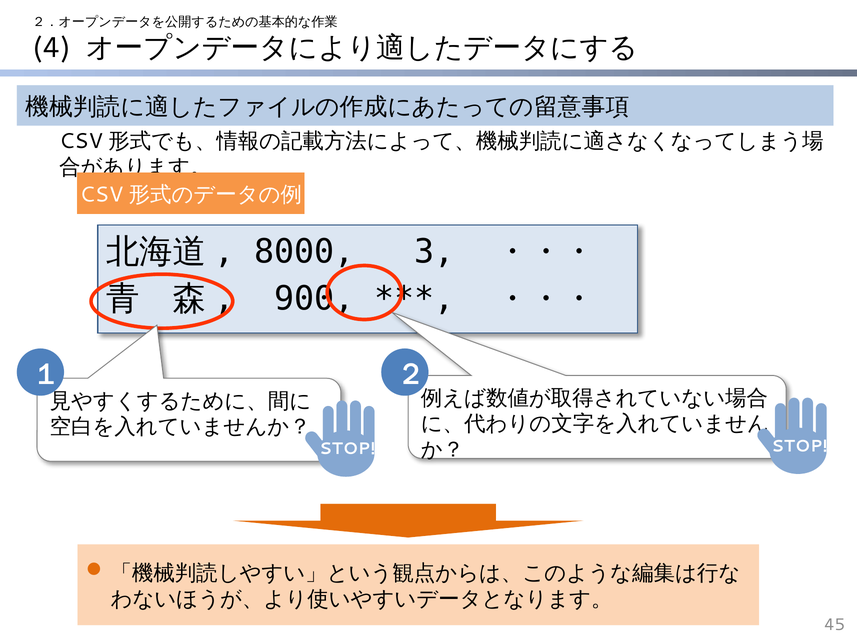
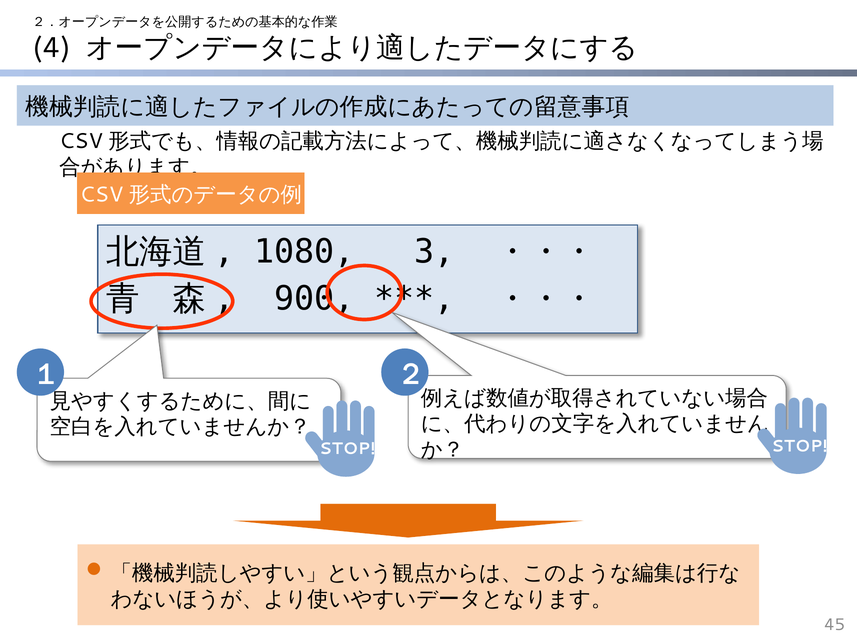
8000: 8000 -> 1080
